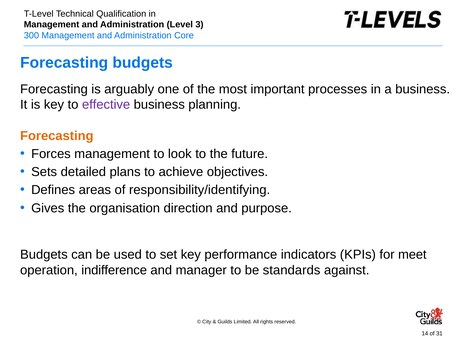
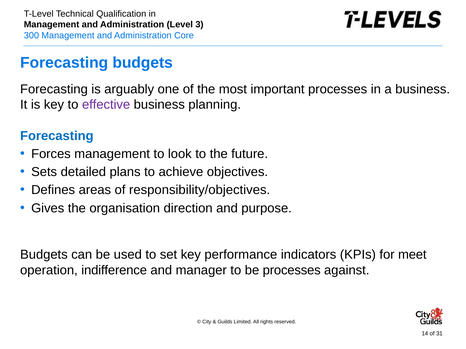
Forecasting at (57, 136) colour: orange -> blue
responsibility/identifying: responsibility/identifying -> responsibility/objectives
be standards: standards -> processes
